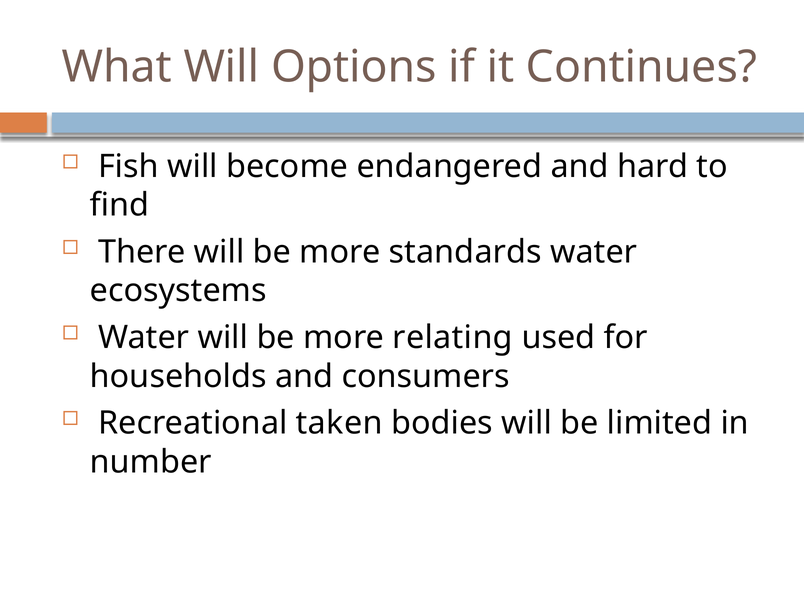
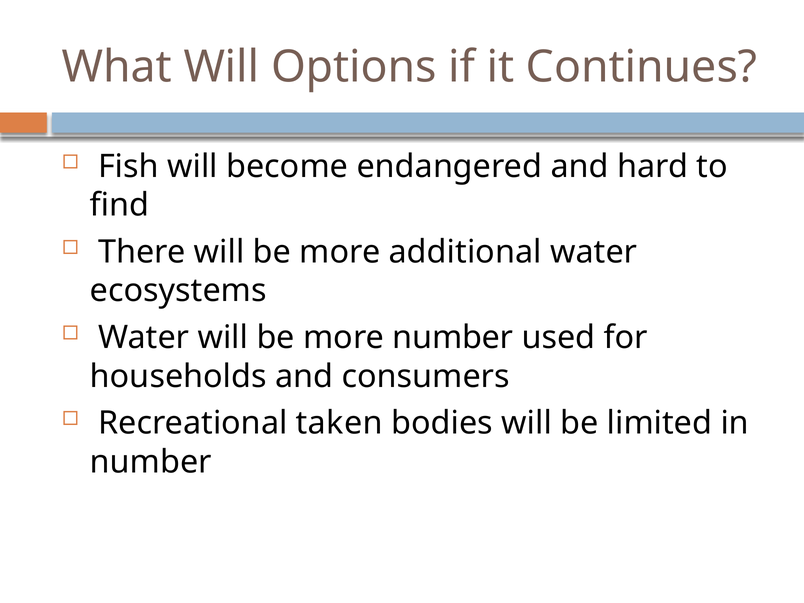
standards: standards -> additional
more relating: relating -> number
